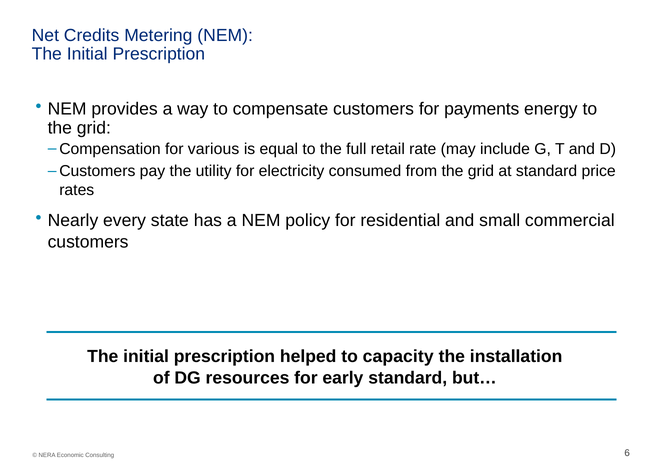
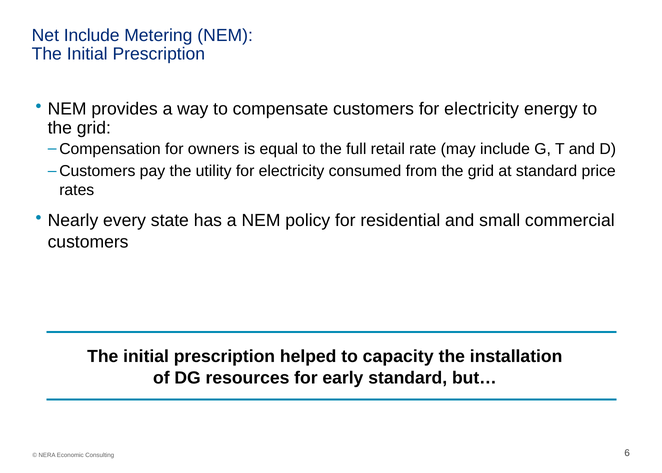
Net Credits: Credits -> Include
customers for payments: payments -> electricity
various: various -> owners
